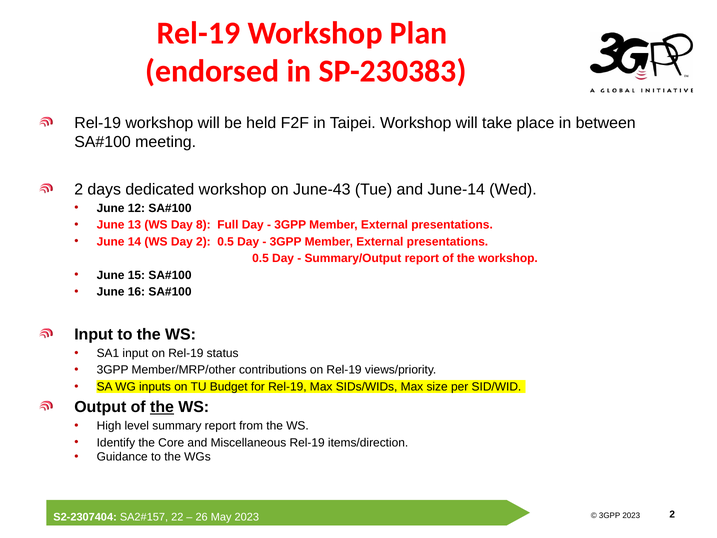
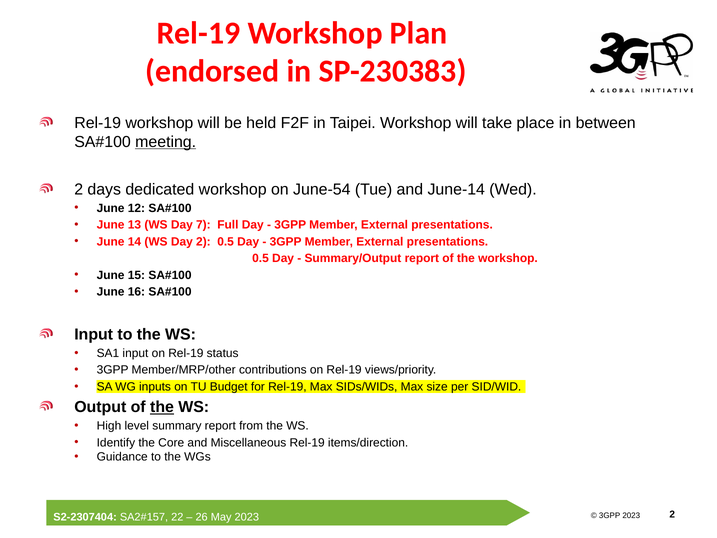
meeting underline: none -> present
June-43: June-43 -> June-54
8: 8 -> 7
